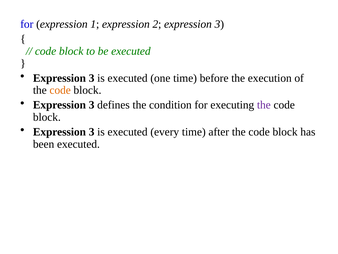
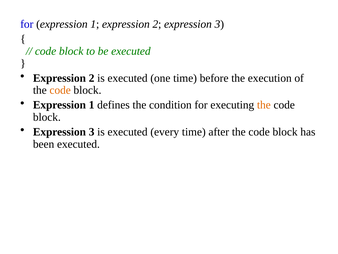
3 at (92, 78): 3 -> 2
3 at (92, 105): 3 -> 1
the at (264, 105) colour: purple -> orange
